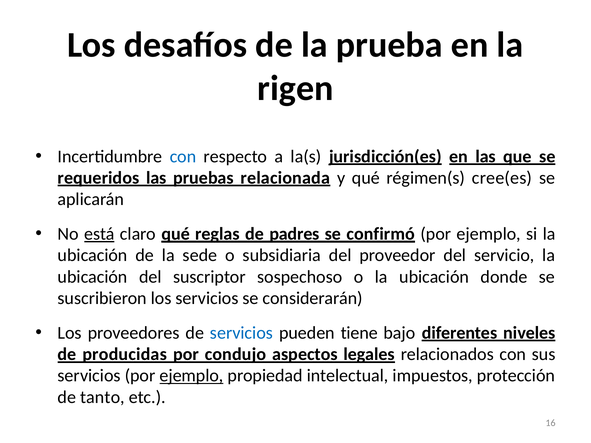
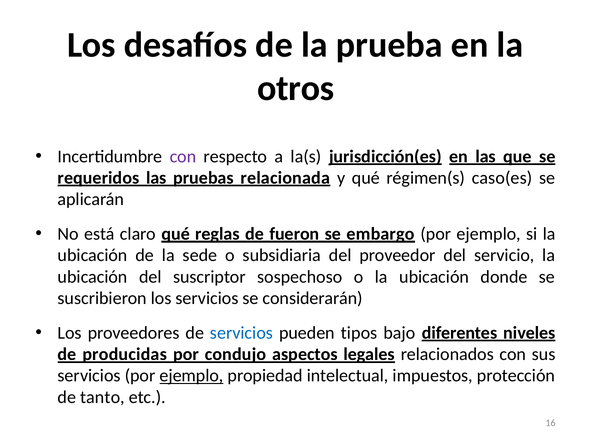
rigen: rigen -> otros
con at (183, 156) colour: blue -> purple
cree(es: cree(es -> caso(es
está underline: present -> none
padres: padres -> fueron
confirmó: confirmó -> embargo
tiene: tiene -> tipos
